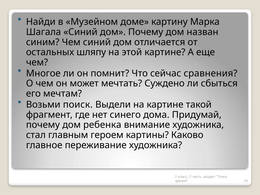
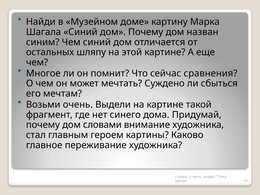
поиск: поиск -> очень
ребенка: ребенка -> словами
